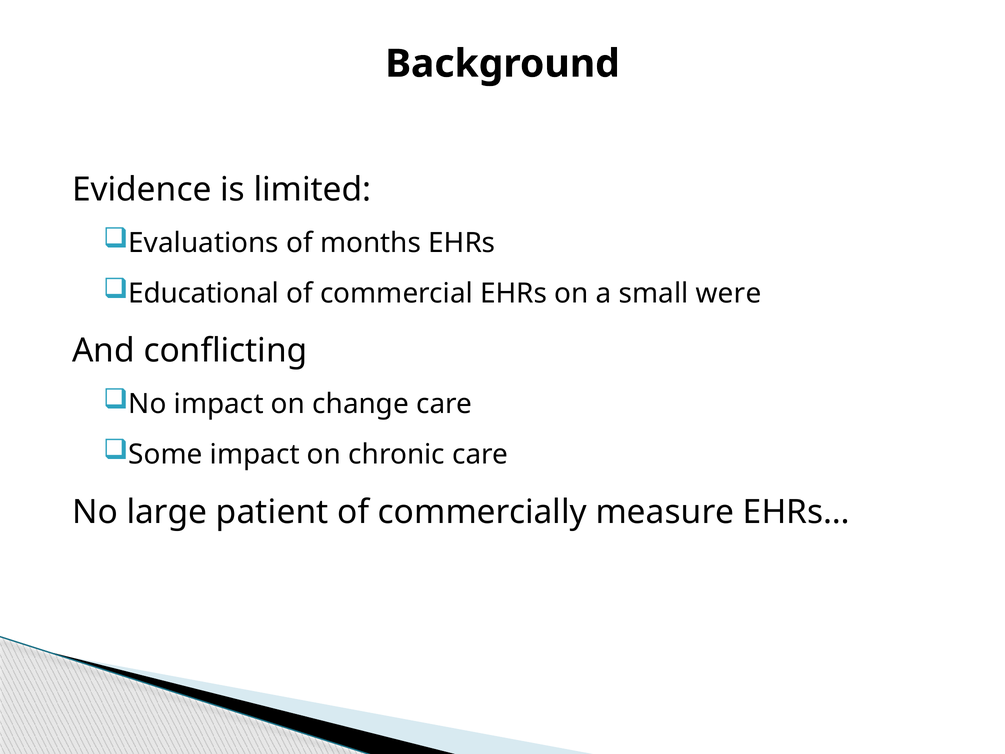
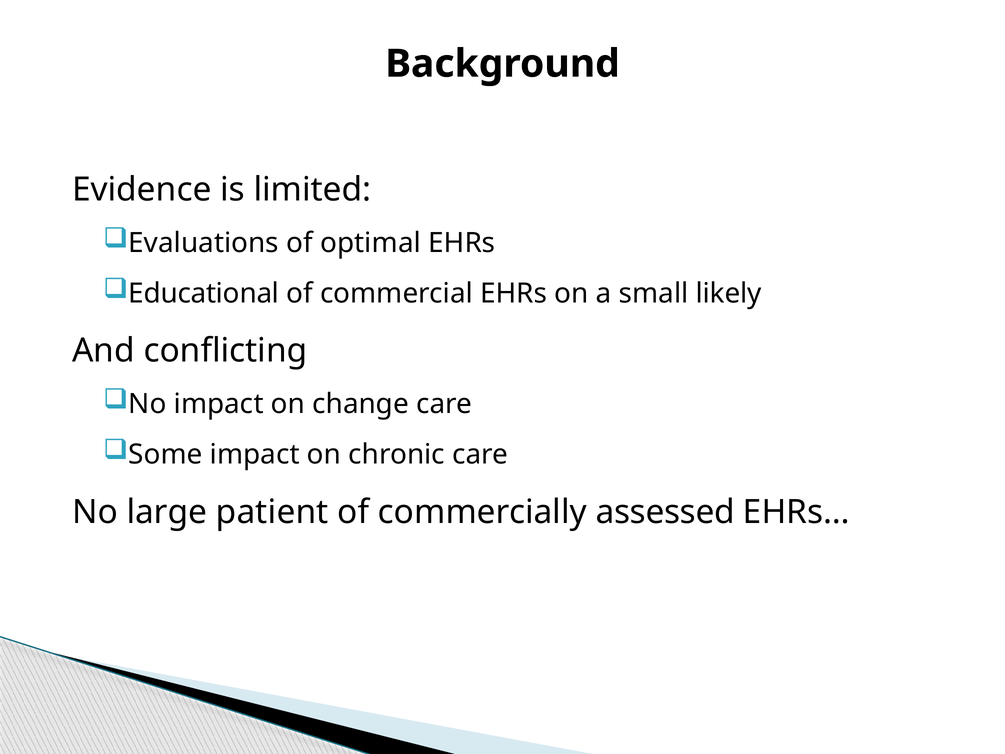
months: months -> optimal
were: were -> likely
measure: measure -> assessed
